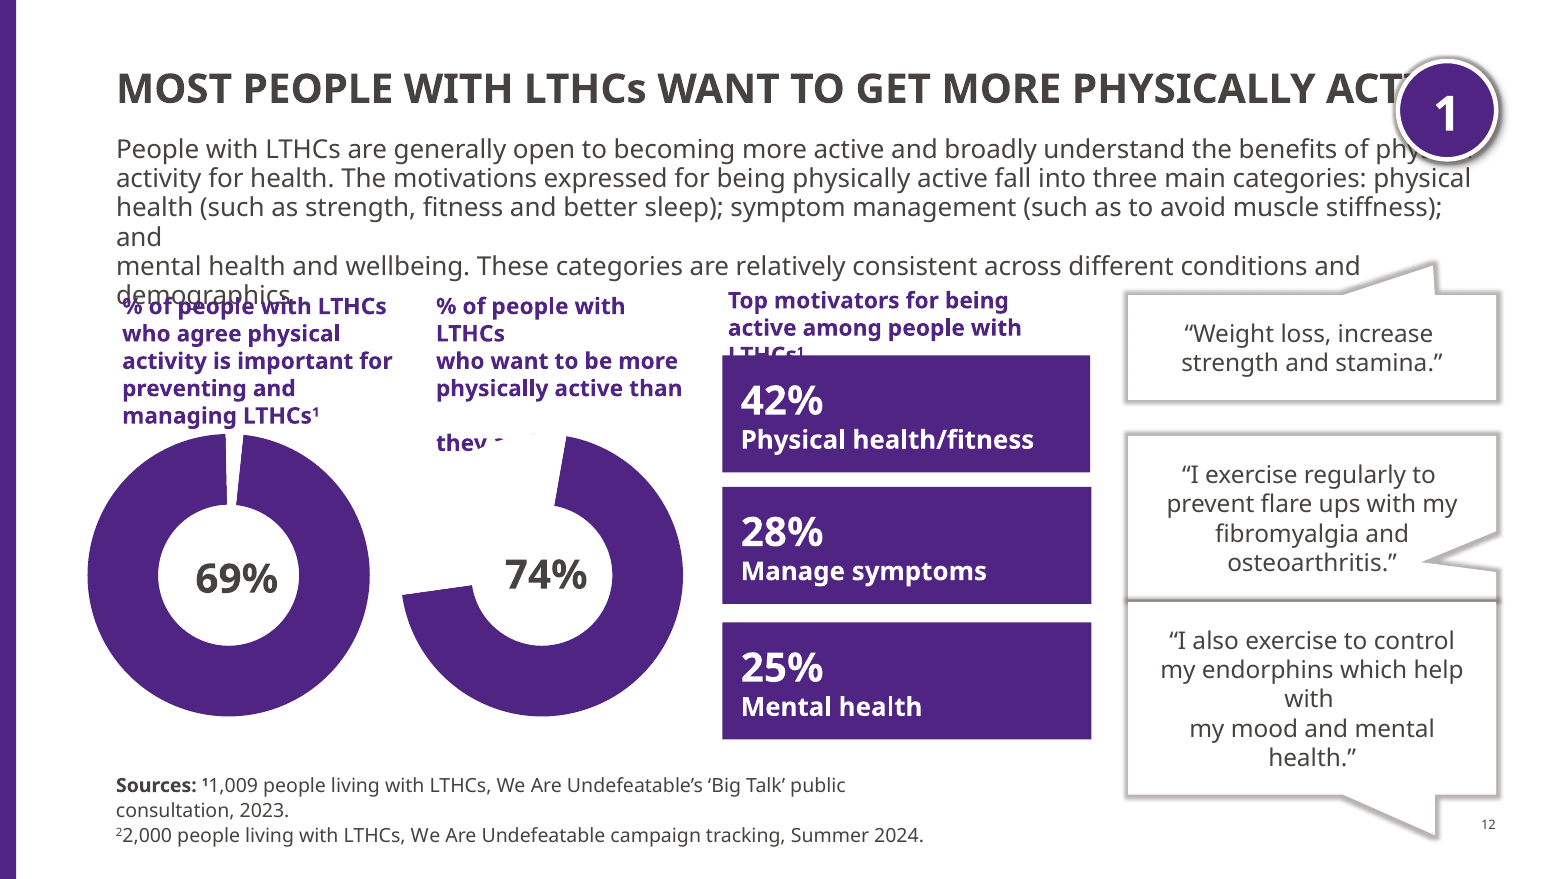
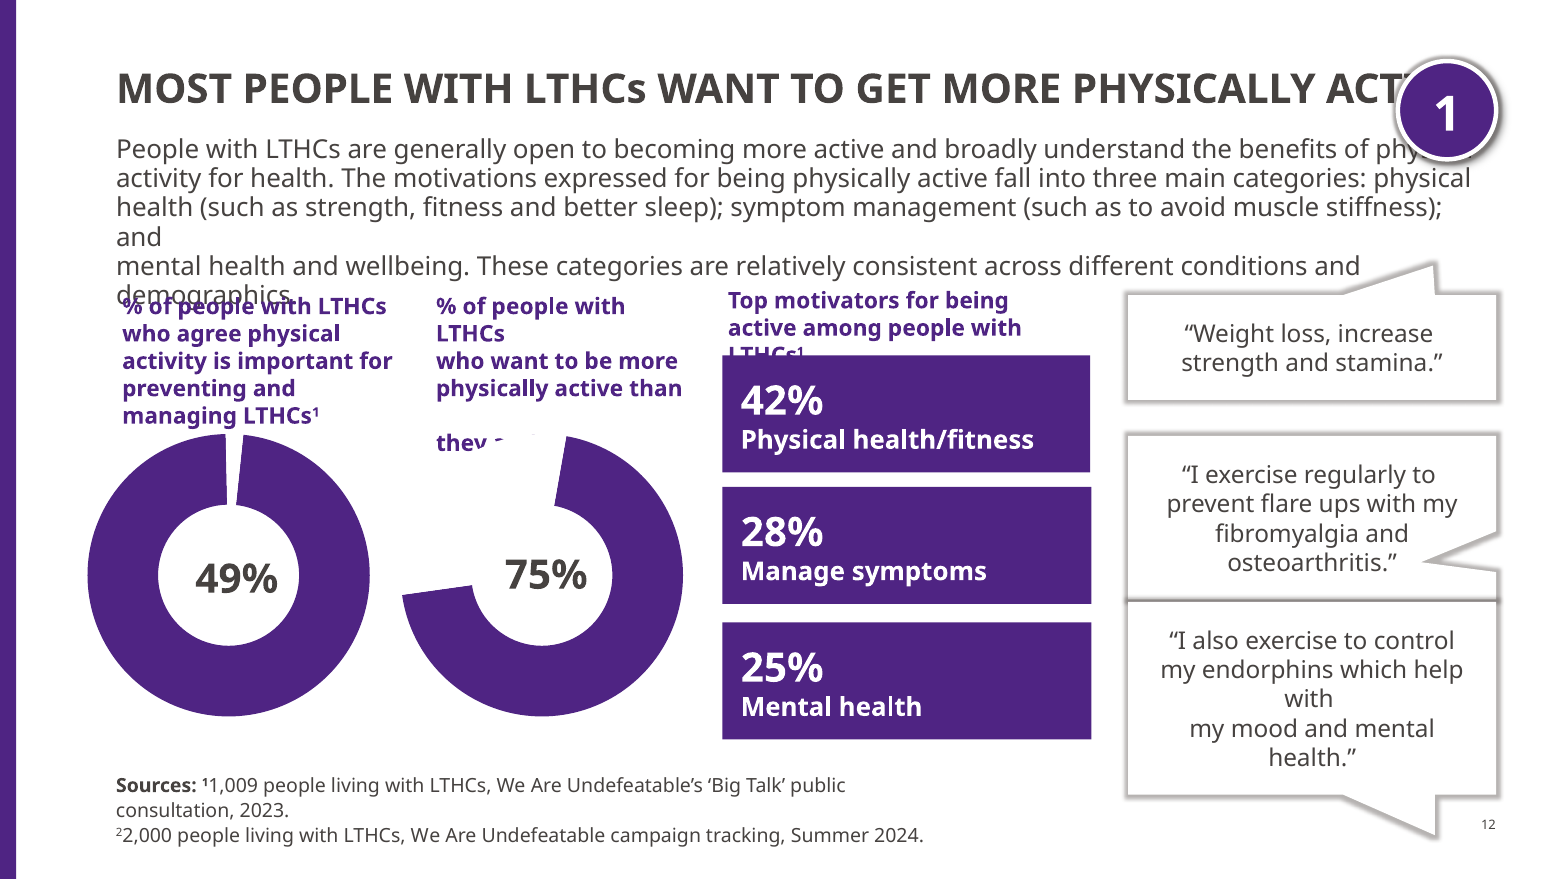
74%: 74% -> 75%
69%: 69% -> 49%
